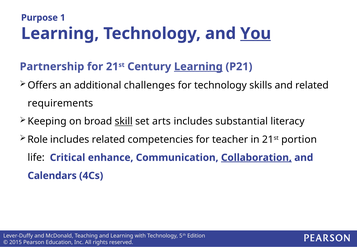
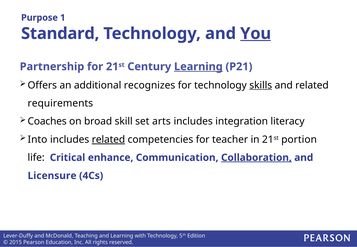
Learning at (60, 34): Learning -> Standard
challenges: challenges -> recognizes
skills underline: none -> present
Keeping: Keeping -> Coaches
skill underline: present -> none
substantial: substantial -> integration
Role: Role -> Into
related at (108, 140) underline: none -> present
Calendars: Calendars -> Licensure
